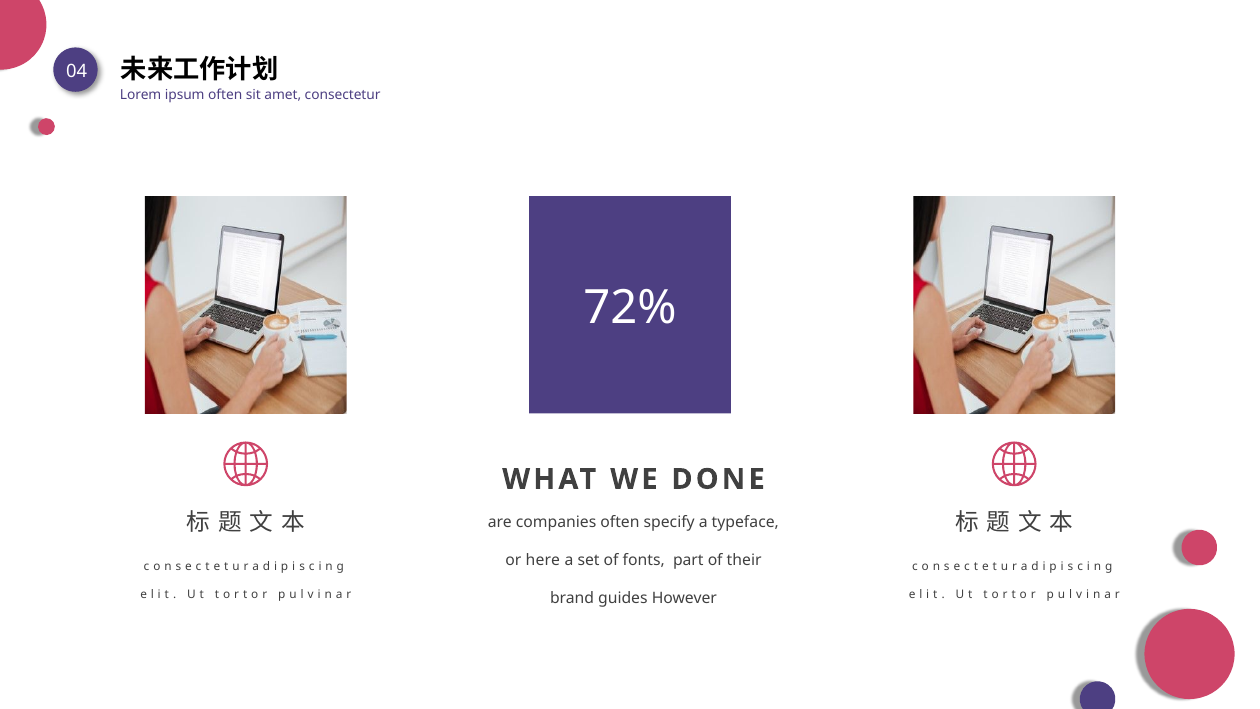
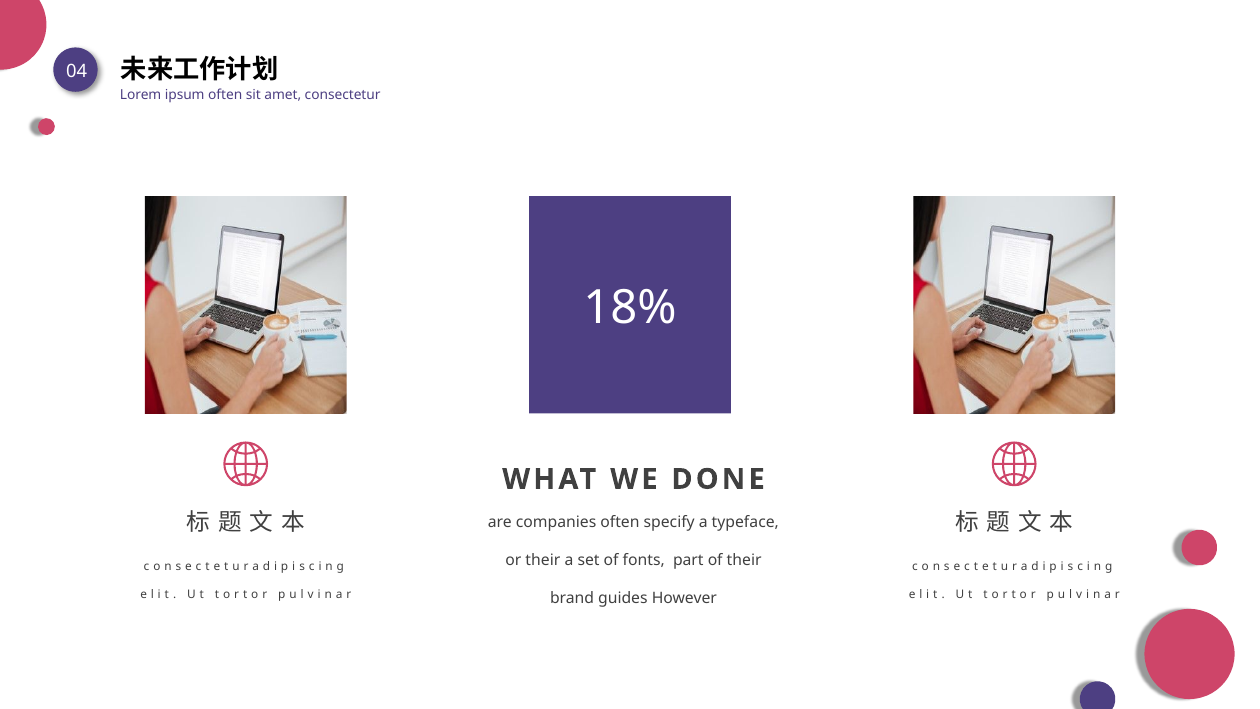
72%: 72% -> 18%
or here: here -> their
